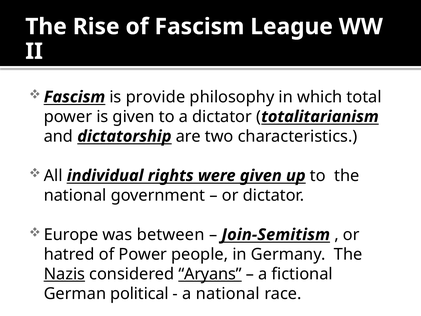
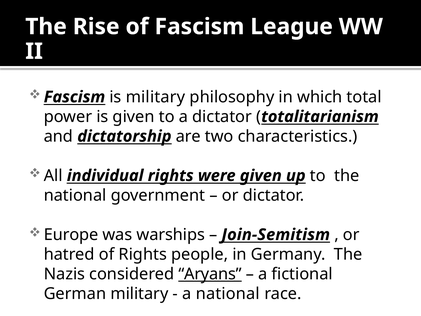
is provide: provide -> military
between: between -> warships
of Power: Power -> Rights
Nazis underline: present -> none
German political: political -> military
